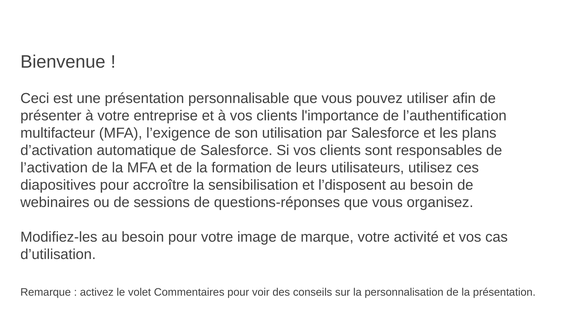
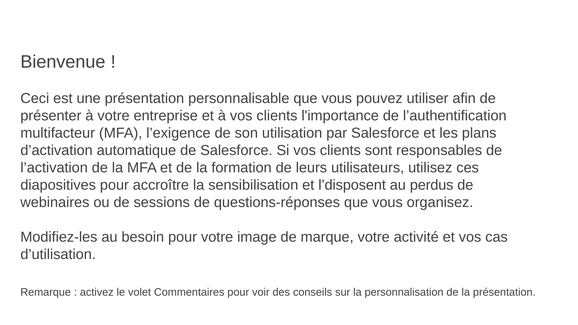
besoin at (432, 185): besoin -> perdus
